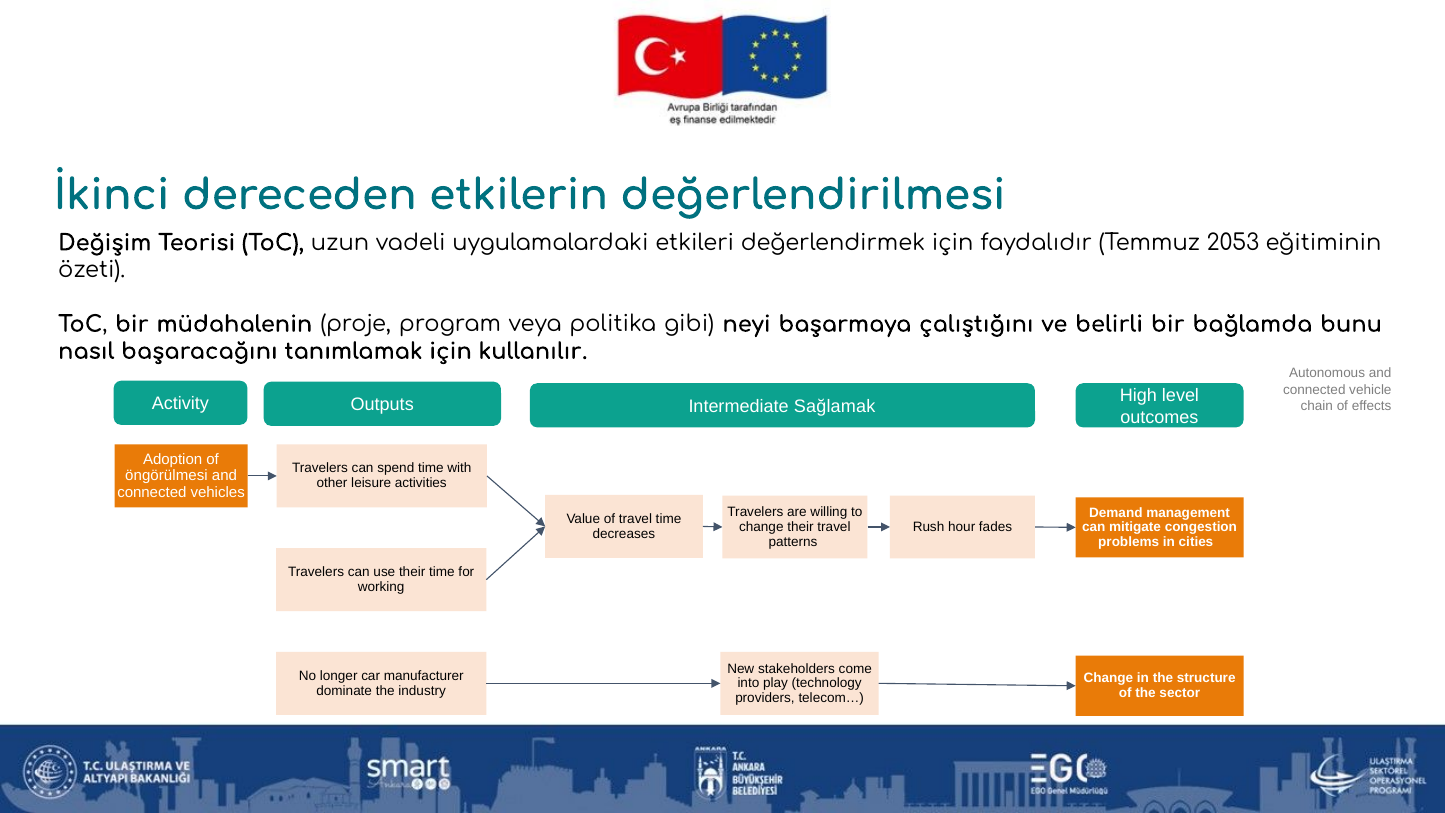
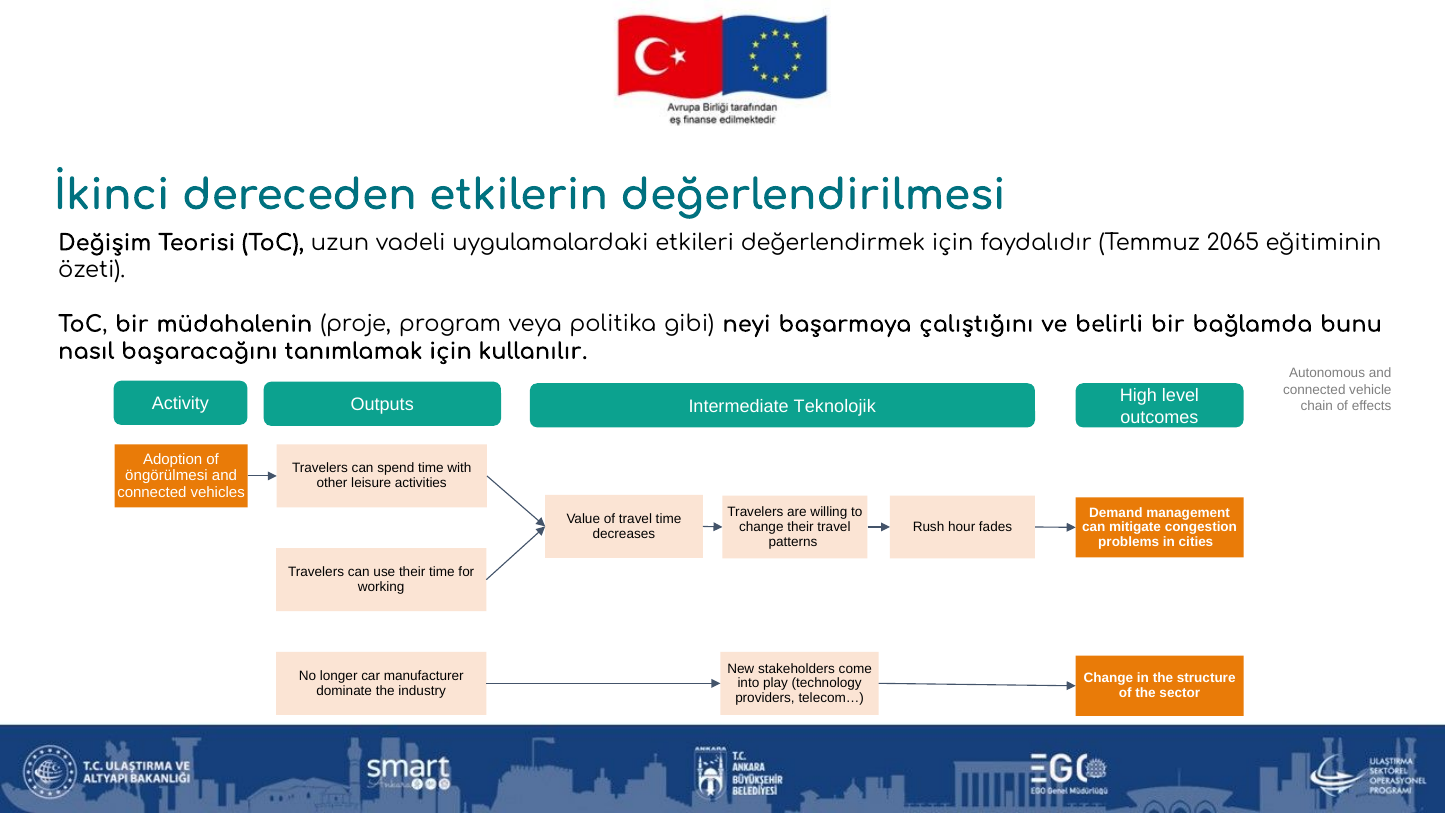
2053: 2053 -> 2065
Sağlamak: Sağlamak -> Teknolojik
